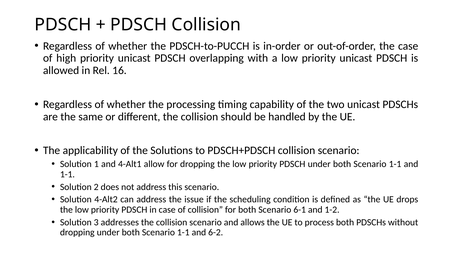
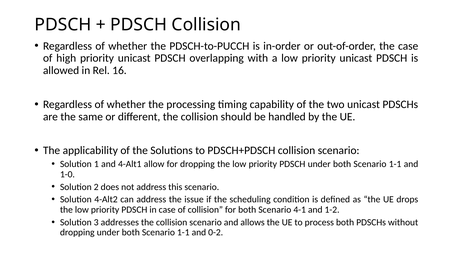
1-1 at (67, 174): 1-1 -> 1-0
6-1: 6-1 -> 4-1
6-2: 6-2 -> 0-2
